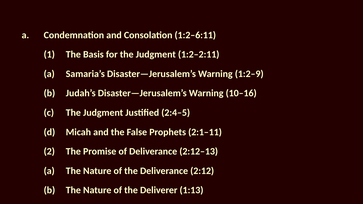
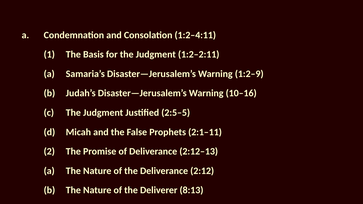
1:2–6:11: 1:2–6:11 -> 1:2–4:11
2:4–5: 2:4–5 -> 2:5–5
1:13: 1:13 -> 8:13
